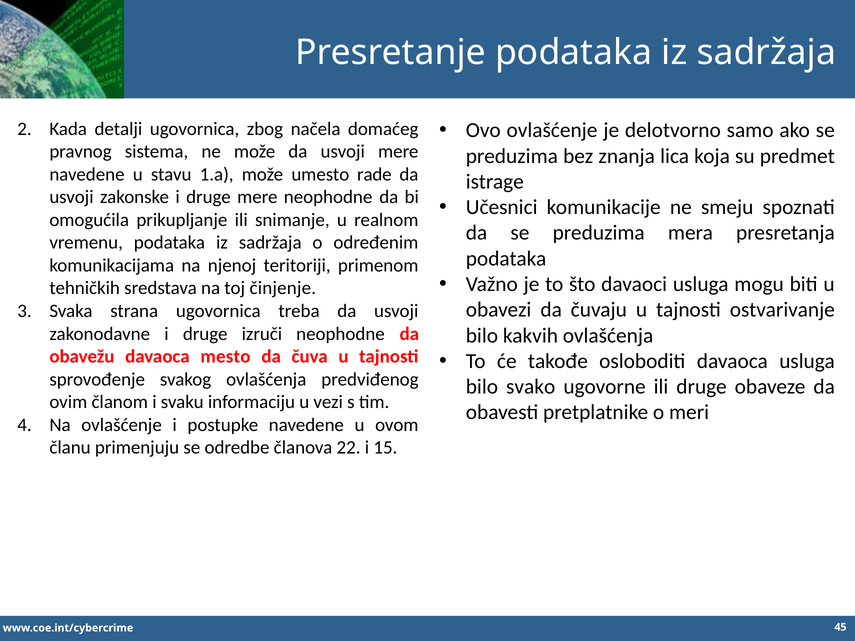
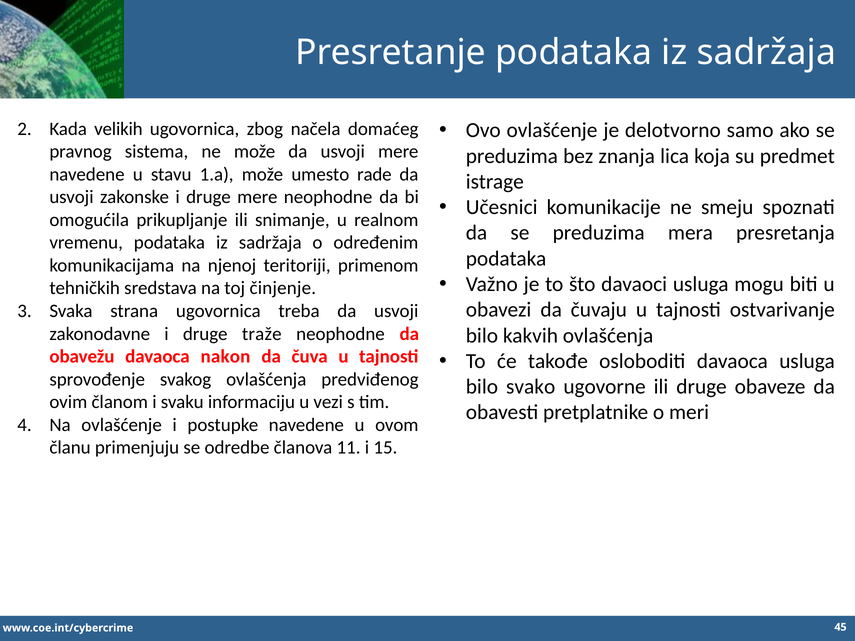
detalji: detalji -> velikih
izruči: izruči -> traže
mesto: mesto -> nakon
22: 22 -> 11
